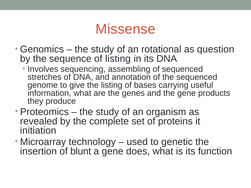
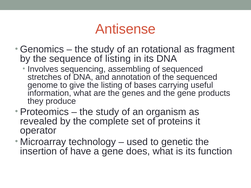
Missense: Missense -> Antisense
question: question -> fragment
initiation: initiation -> operator
blunt: blunt -> have
